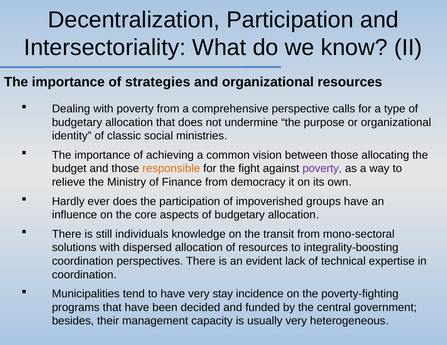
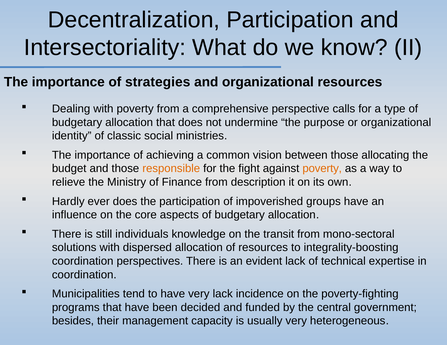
poverty at (322, 169) colour: purple -> orange
democracy: democracy -> description
very stay: stay -> lack
